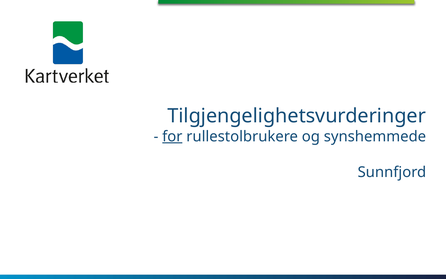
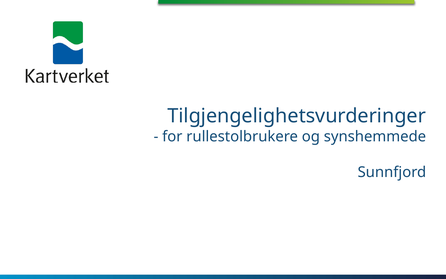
for underline: present -> none
